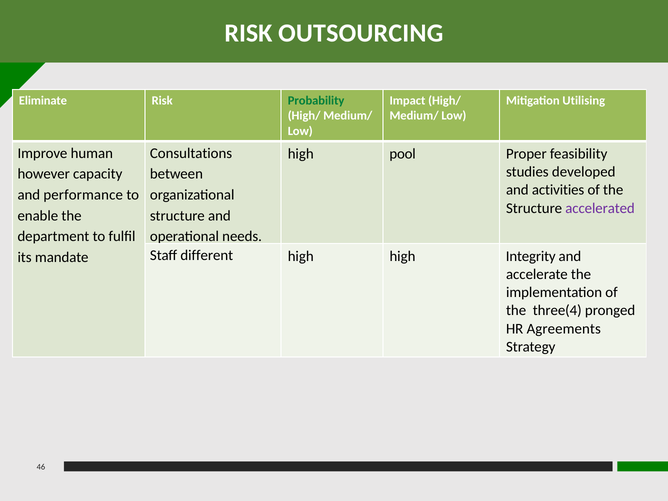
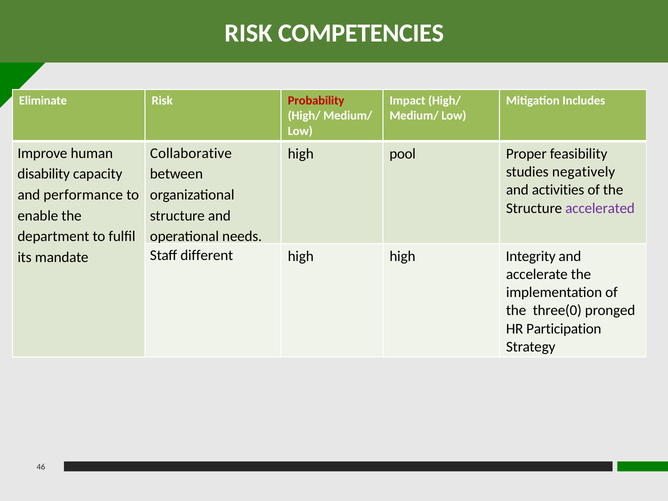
OUTSOURCING: OUTSOURCING -> COMPETENCIES
Probability colour: green -> red
Utilising: Utilising -> Includes
Consultations: Consultations -> Collaborative
developed: developed -> negatively
however: however -> disability
three(4: three(4 -> three(0
Agreements: Agreements -> Participation
